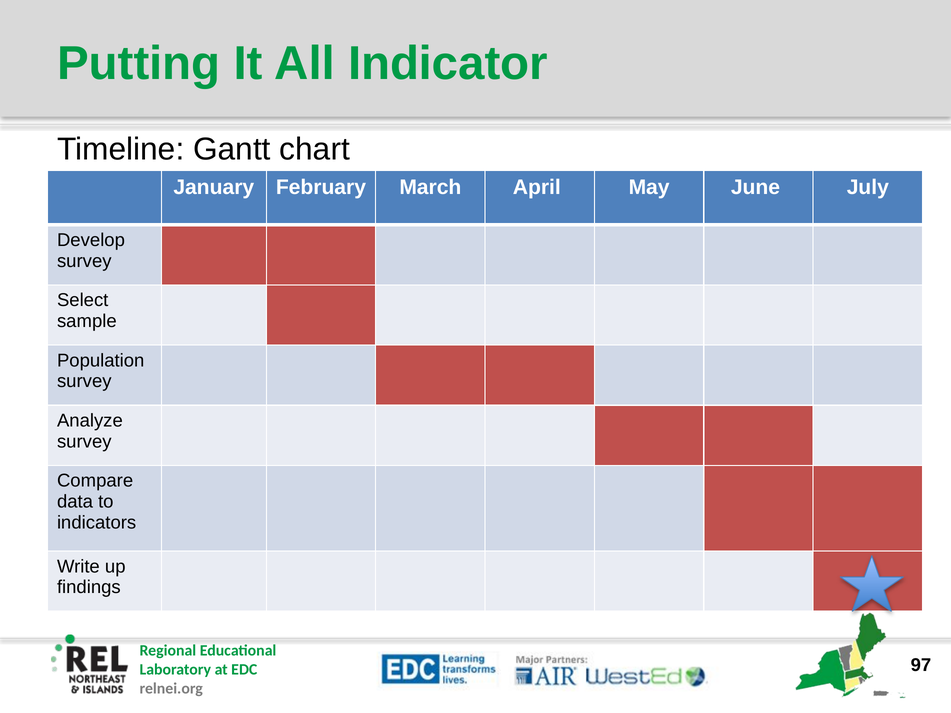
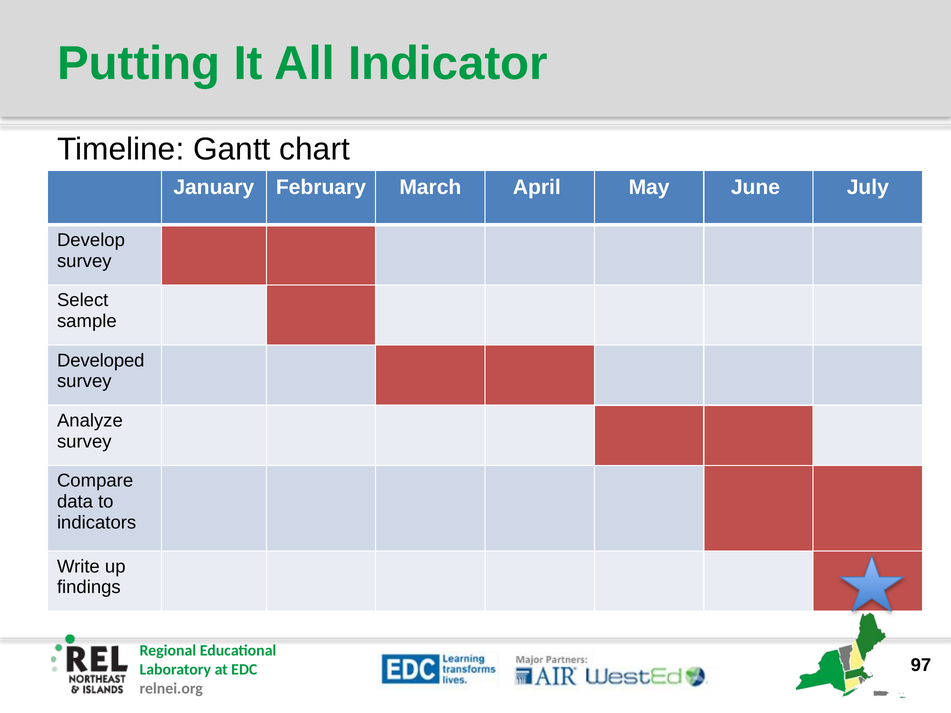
Population: Population -> Developed
